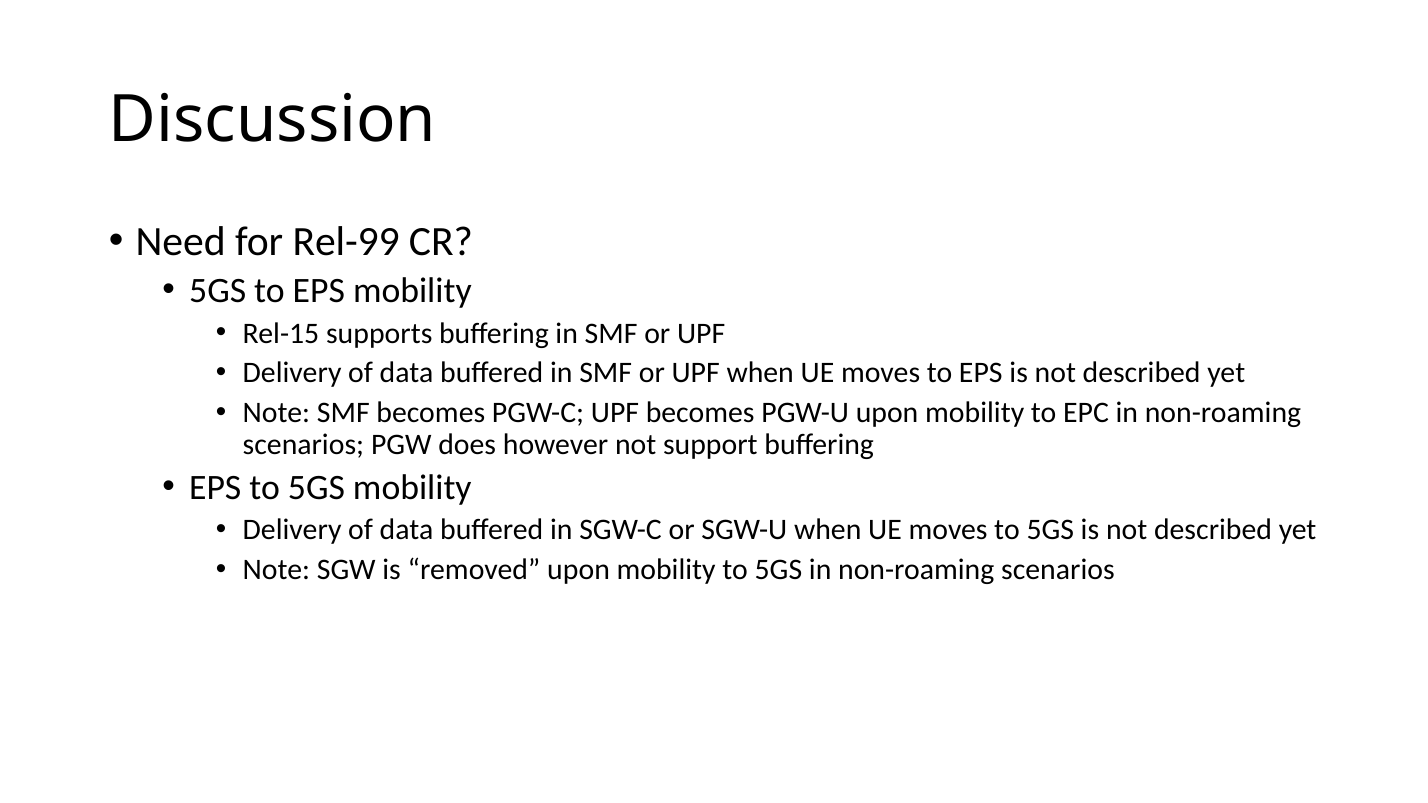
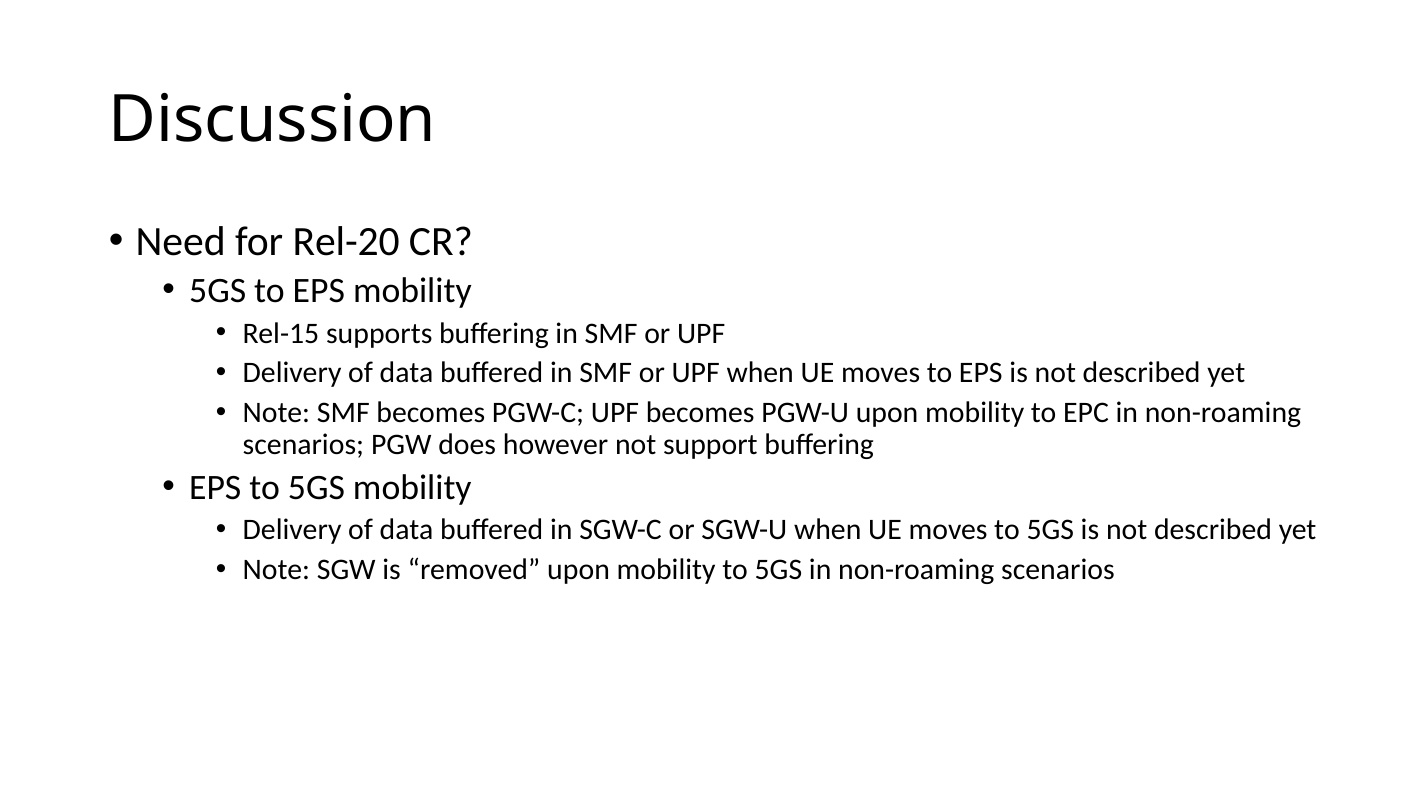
Rel-99: Rel-99 -> Rel-20
